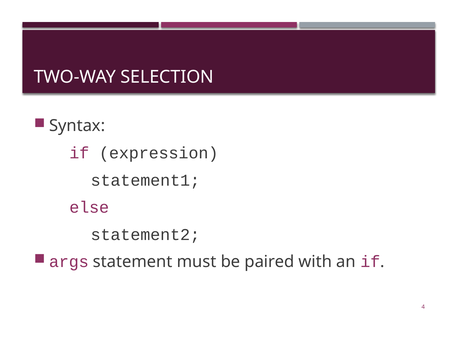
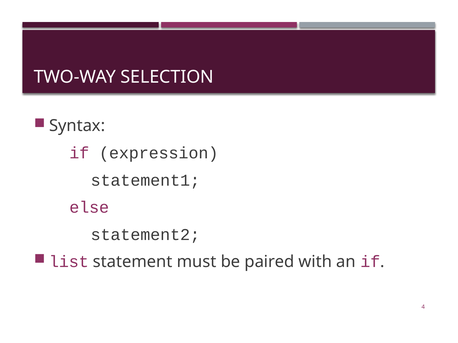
args: args -> list
